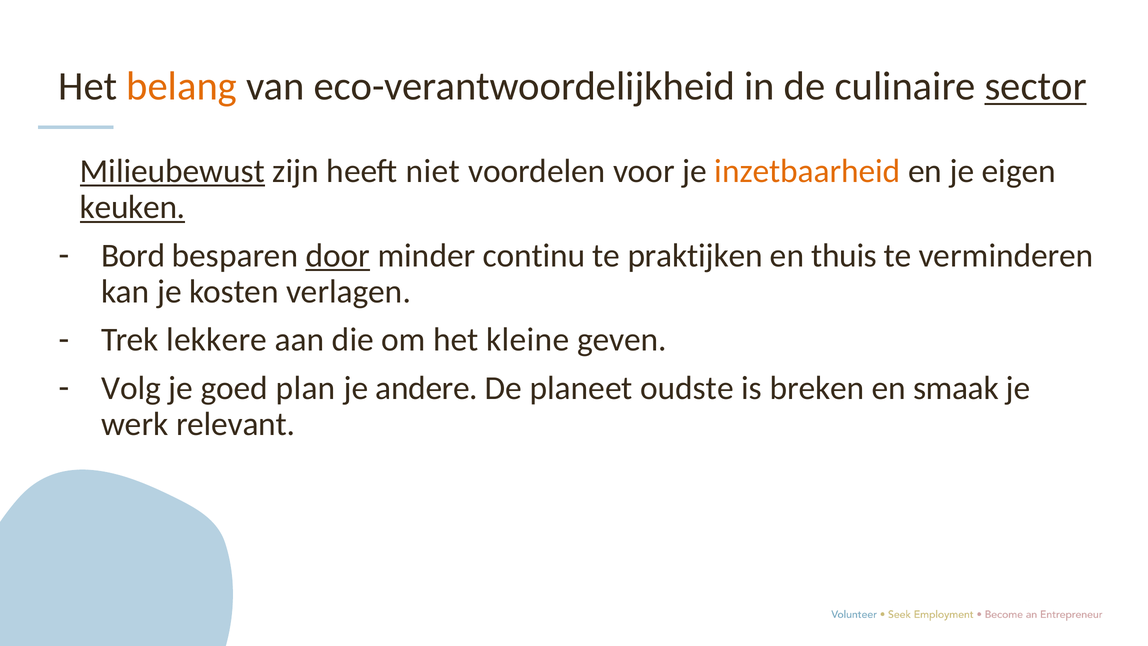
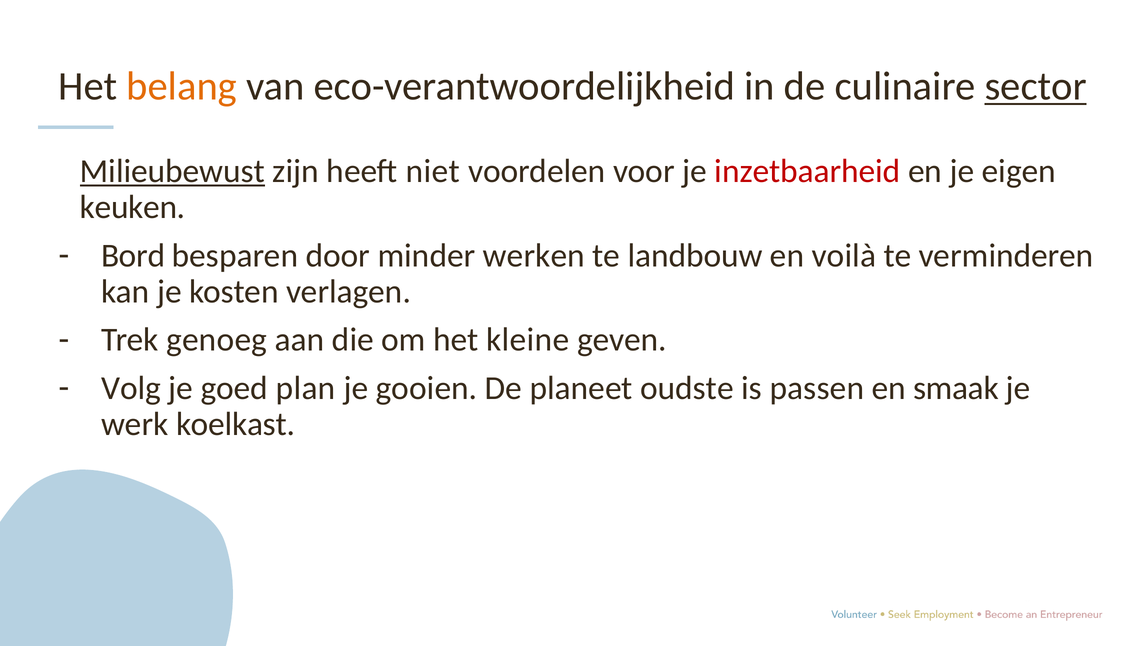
inzetbaarheid colour: orange -> red
keuken underline: present -> none
door underline: present -> none
continu: continu -> werken
praktijken: praktijken -> landbouw
thuis: thuis -> voilà
lekkere: lekkere -> genoeg
andere: andere -> gooien
breken: breken -> passen
relevant: relevant -> koelkast
